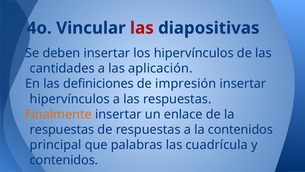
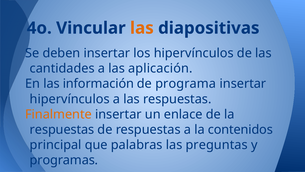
las at (142, 28) colour: red -> orange
definiciones: definiciones -> información
impresión: impresión -> programa
cuadrícula: cuadrícula -> preguntas
contenidos at (64, 160): contenidos -> programas
